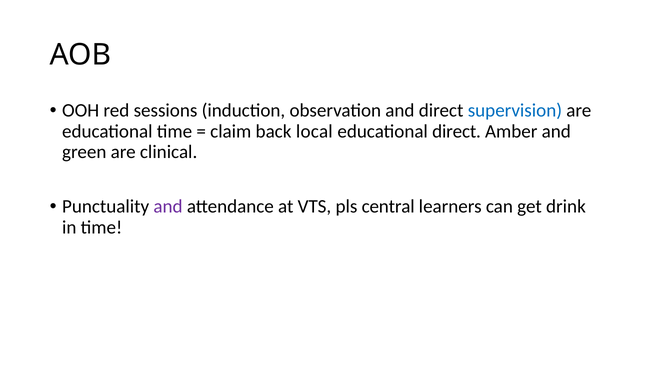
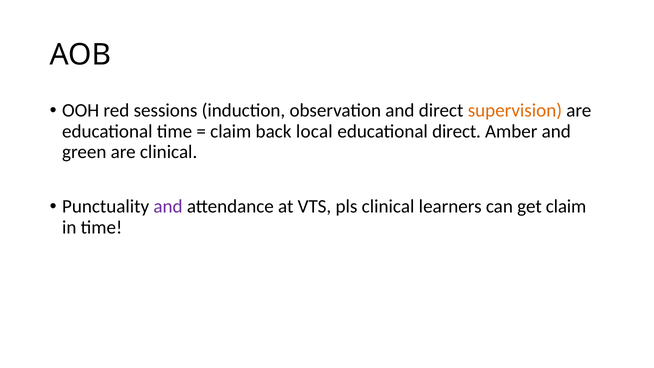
supervision colour: blue -> orange
pls central: central -> clinical
get drink: drink -> claim
